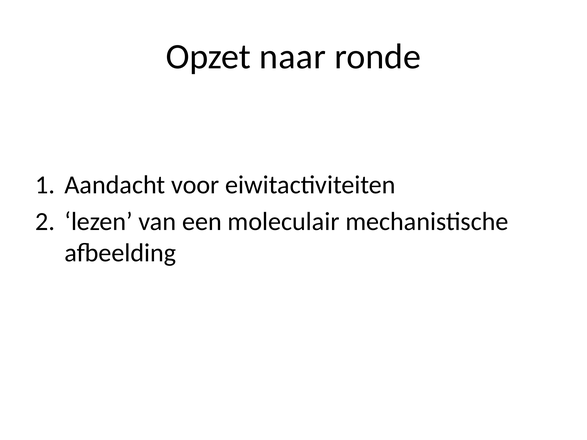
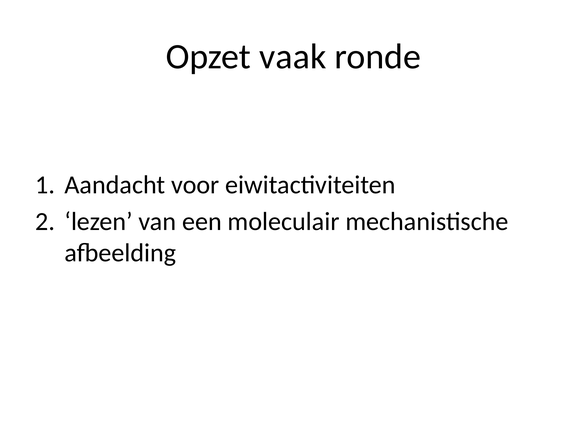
naar: naar -> vaak
